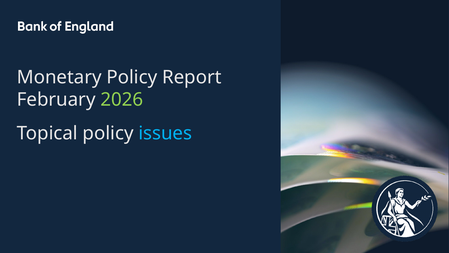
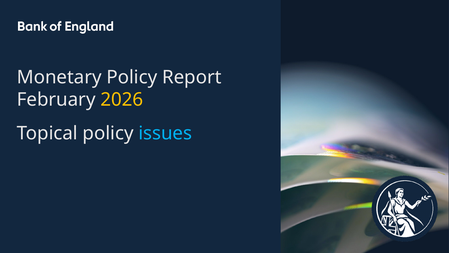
2026 colour: light green -> yellow
